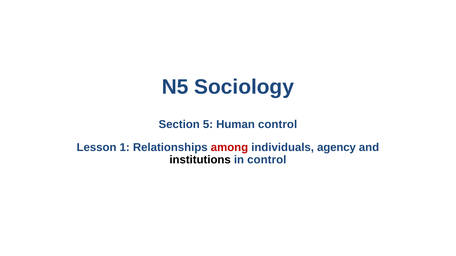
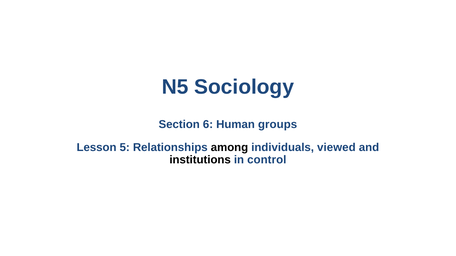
5: 5 -> 6
Human control: control -> groups
1: 1 -> 5
among colour: red -> black
agency: agency -> viewed
